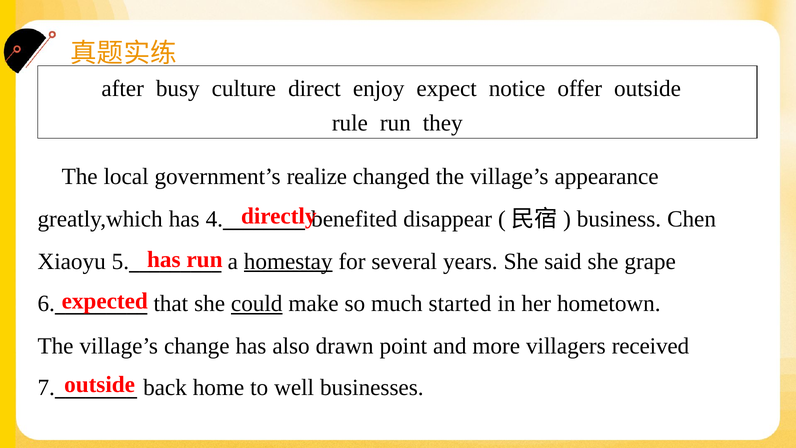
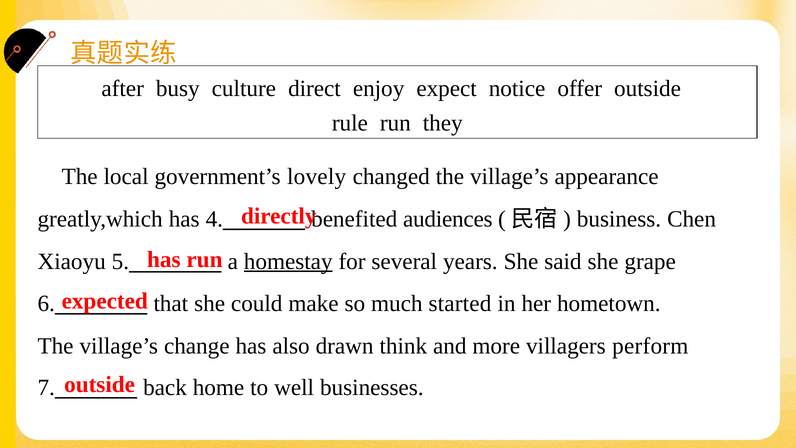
realize: realize -> lovely
disappear: disappear -> audiences
could underline: present -> none
point: point -> think
received: received -> perform
